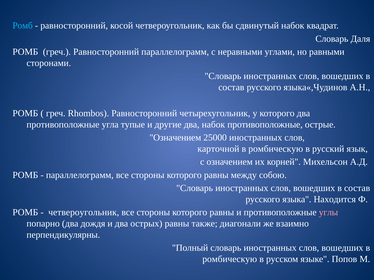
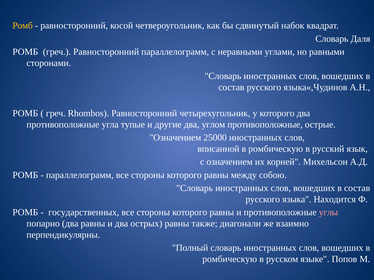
Ромб at (23, 26) colour: light blue -> yellow
два набок: набок -> углом
карточной: карточной -> вписанной
четвероугольник at (84, 213): четвероугольник -> государственных
два дождя: дождя -> равны
